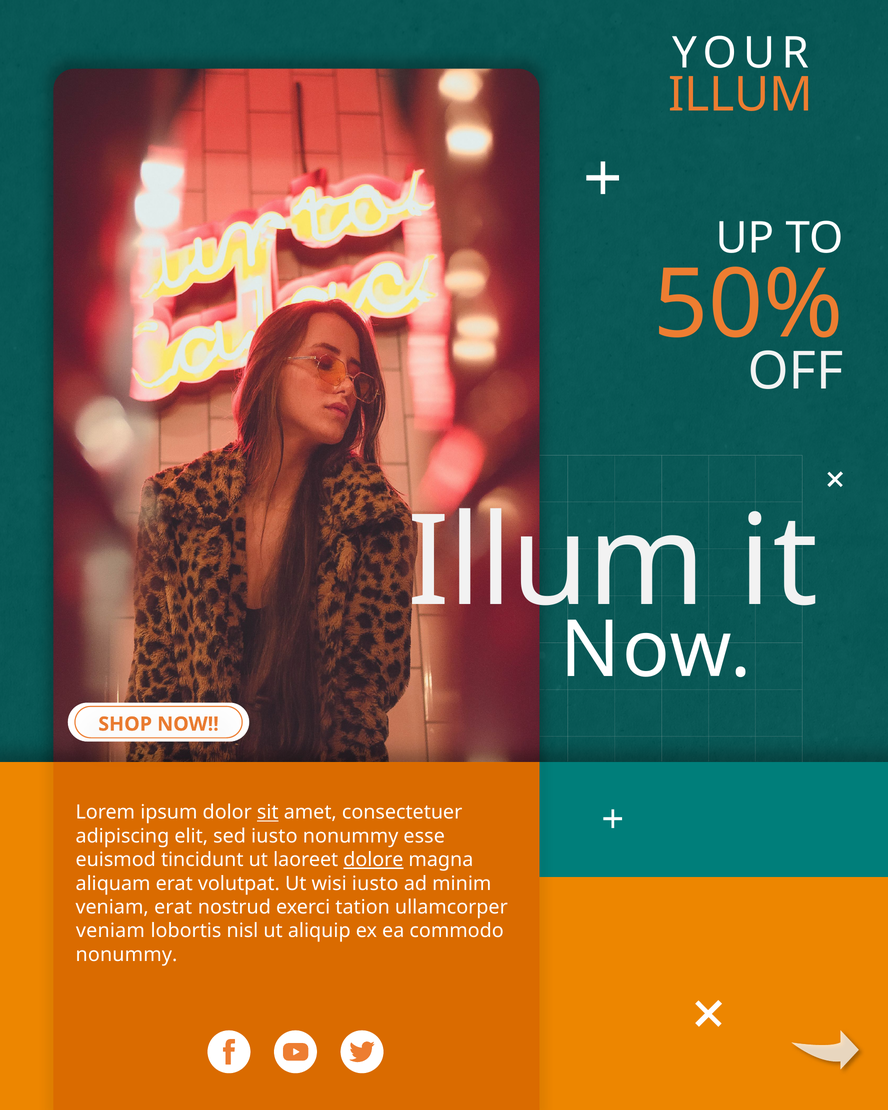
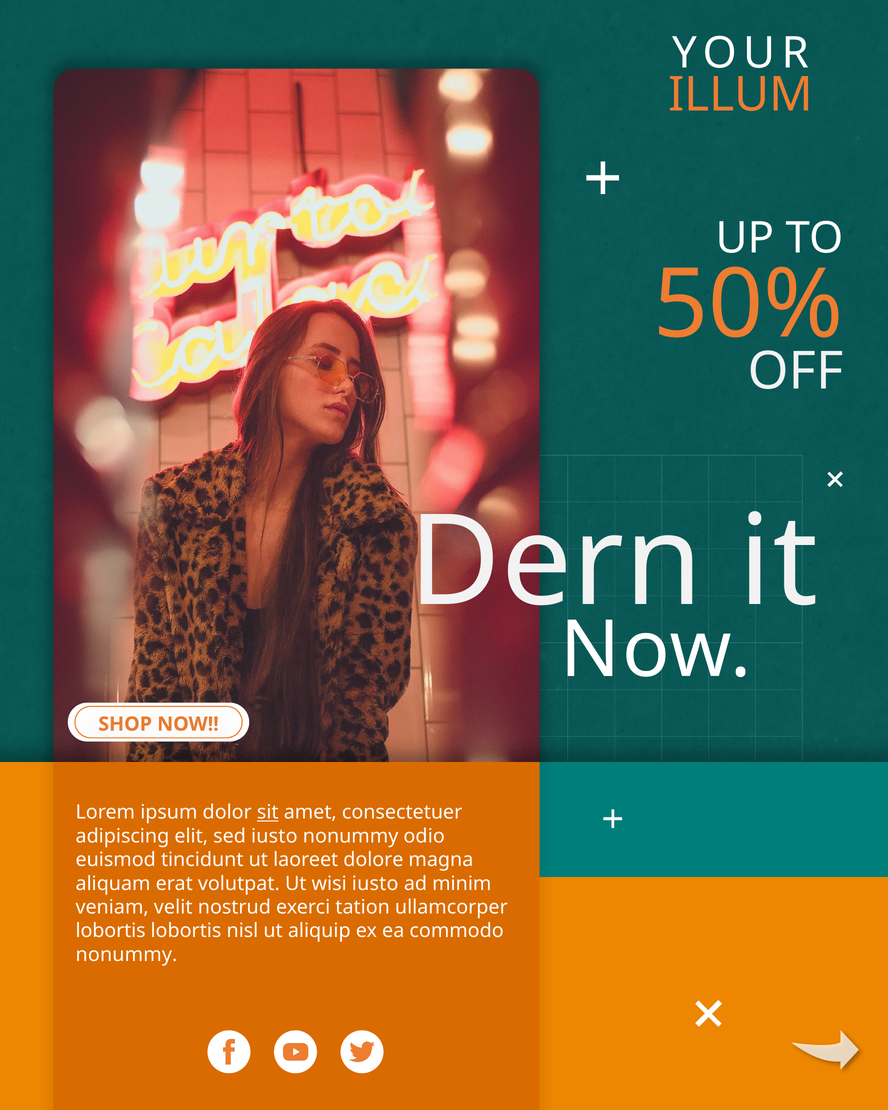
Illum at (557, 563): Illum -> Dern
esse: esse -> odio
dolore underline: present -> none
veniam erat: erat -> velit
veniam at (110, 931): veniam -> lobortis
